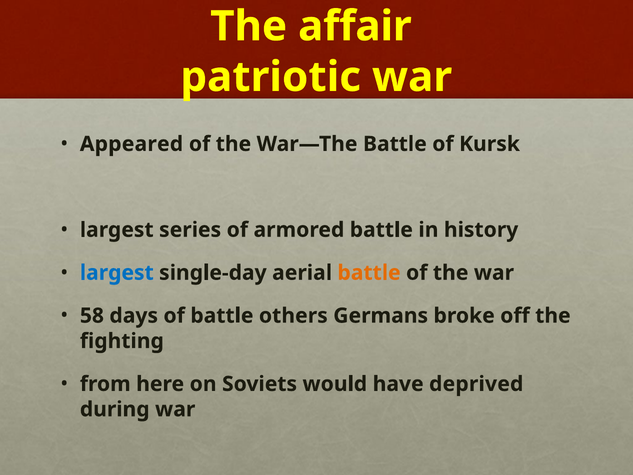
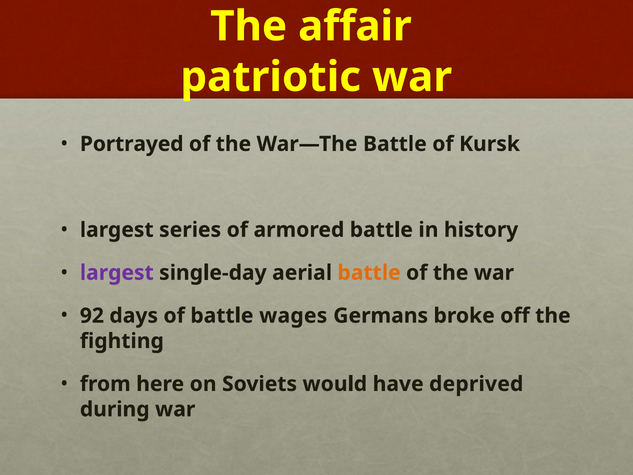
Appeared: Appeared -> Portrayed
largest at (117, 273) colour: blue -> purple
58: 58 -> 92
others: others -> wages
